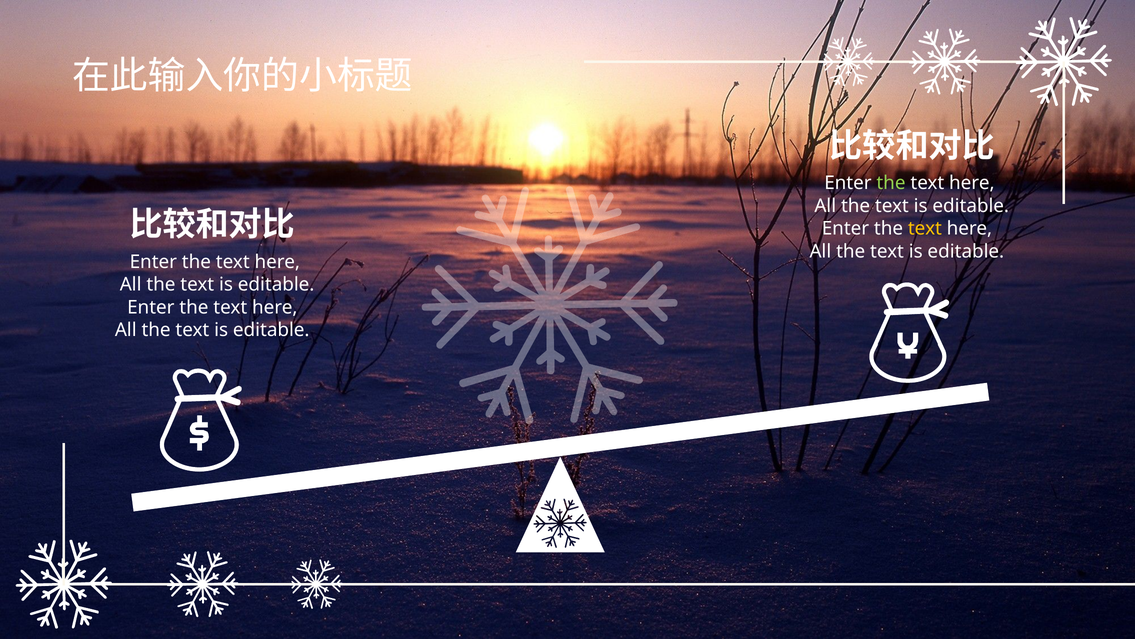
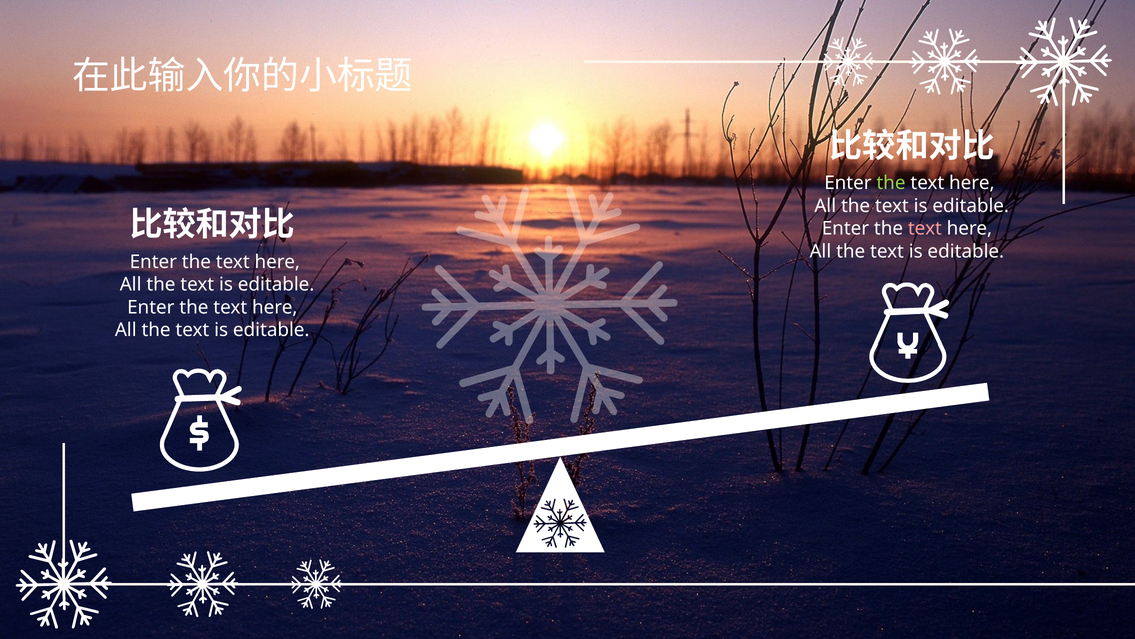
text at (925, 228) colour: yellow -> pink
